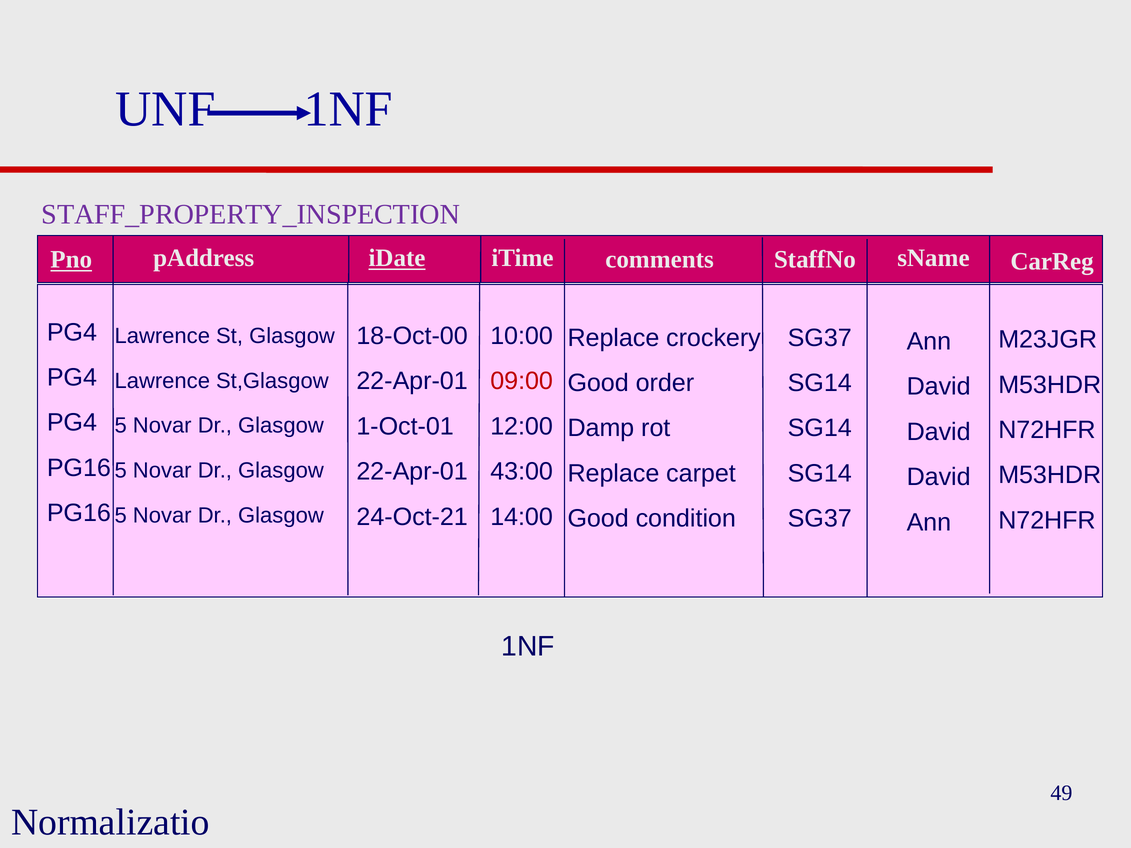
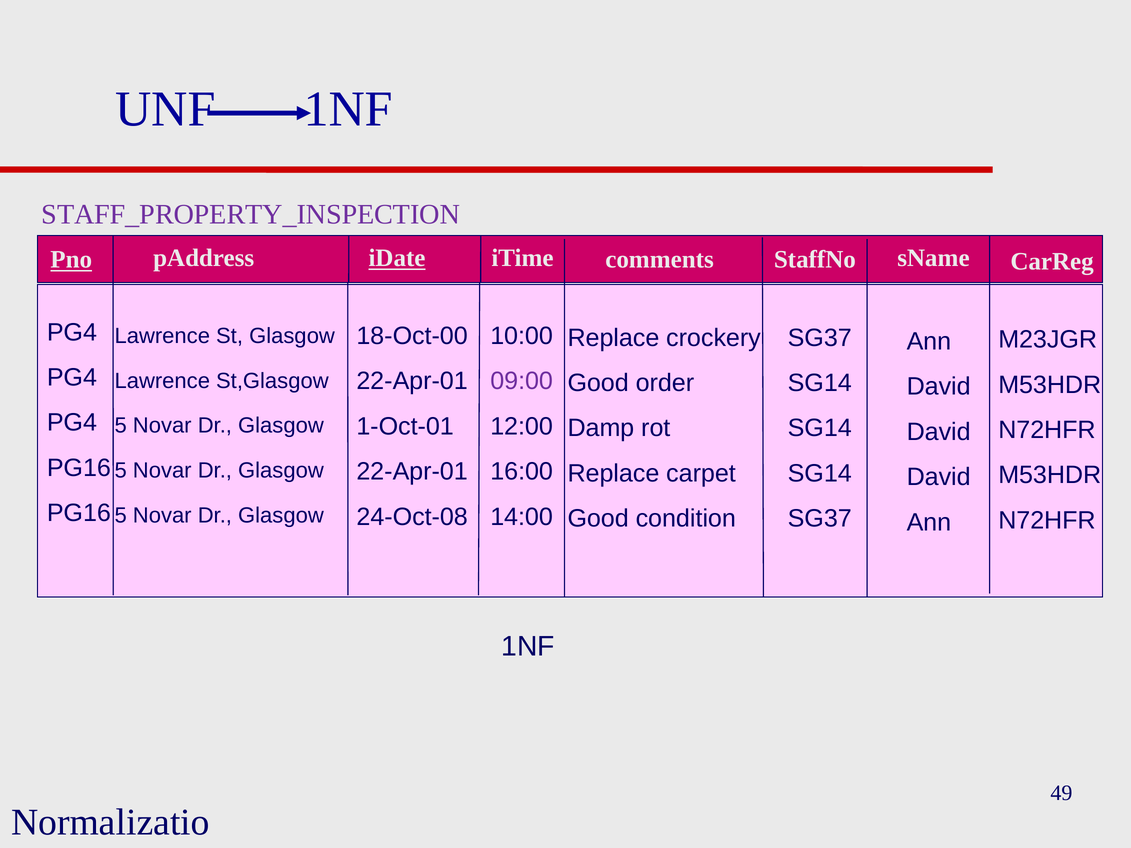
09:00 colour: red -> purple
43:00: 43:00 -> 16:00
24-Oct-21: 24-Oct-21 -> 24-Oct-08
